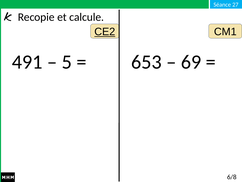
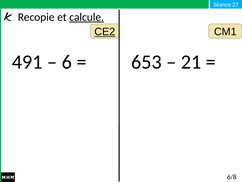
calcule underline: none -> present
5: 5 -> 6
69: 69 -> 21
